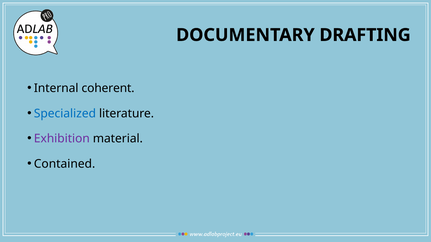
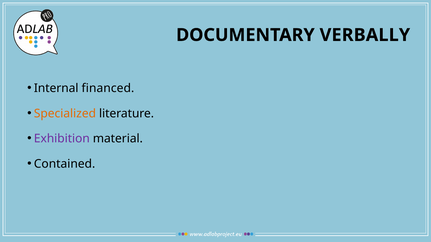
DRAFTING: DRAFTING -> VERBALLY
coherent: coherent -> financed
Specialized colour: blue -> orange
